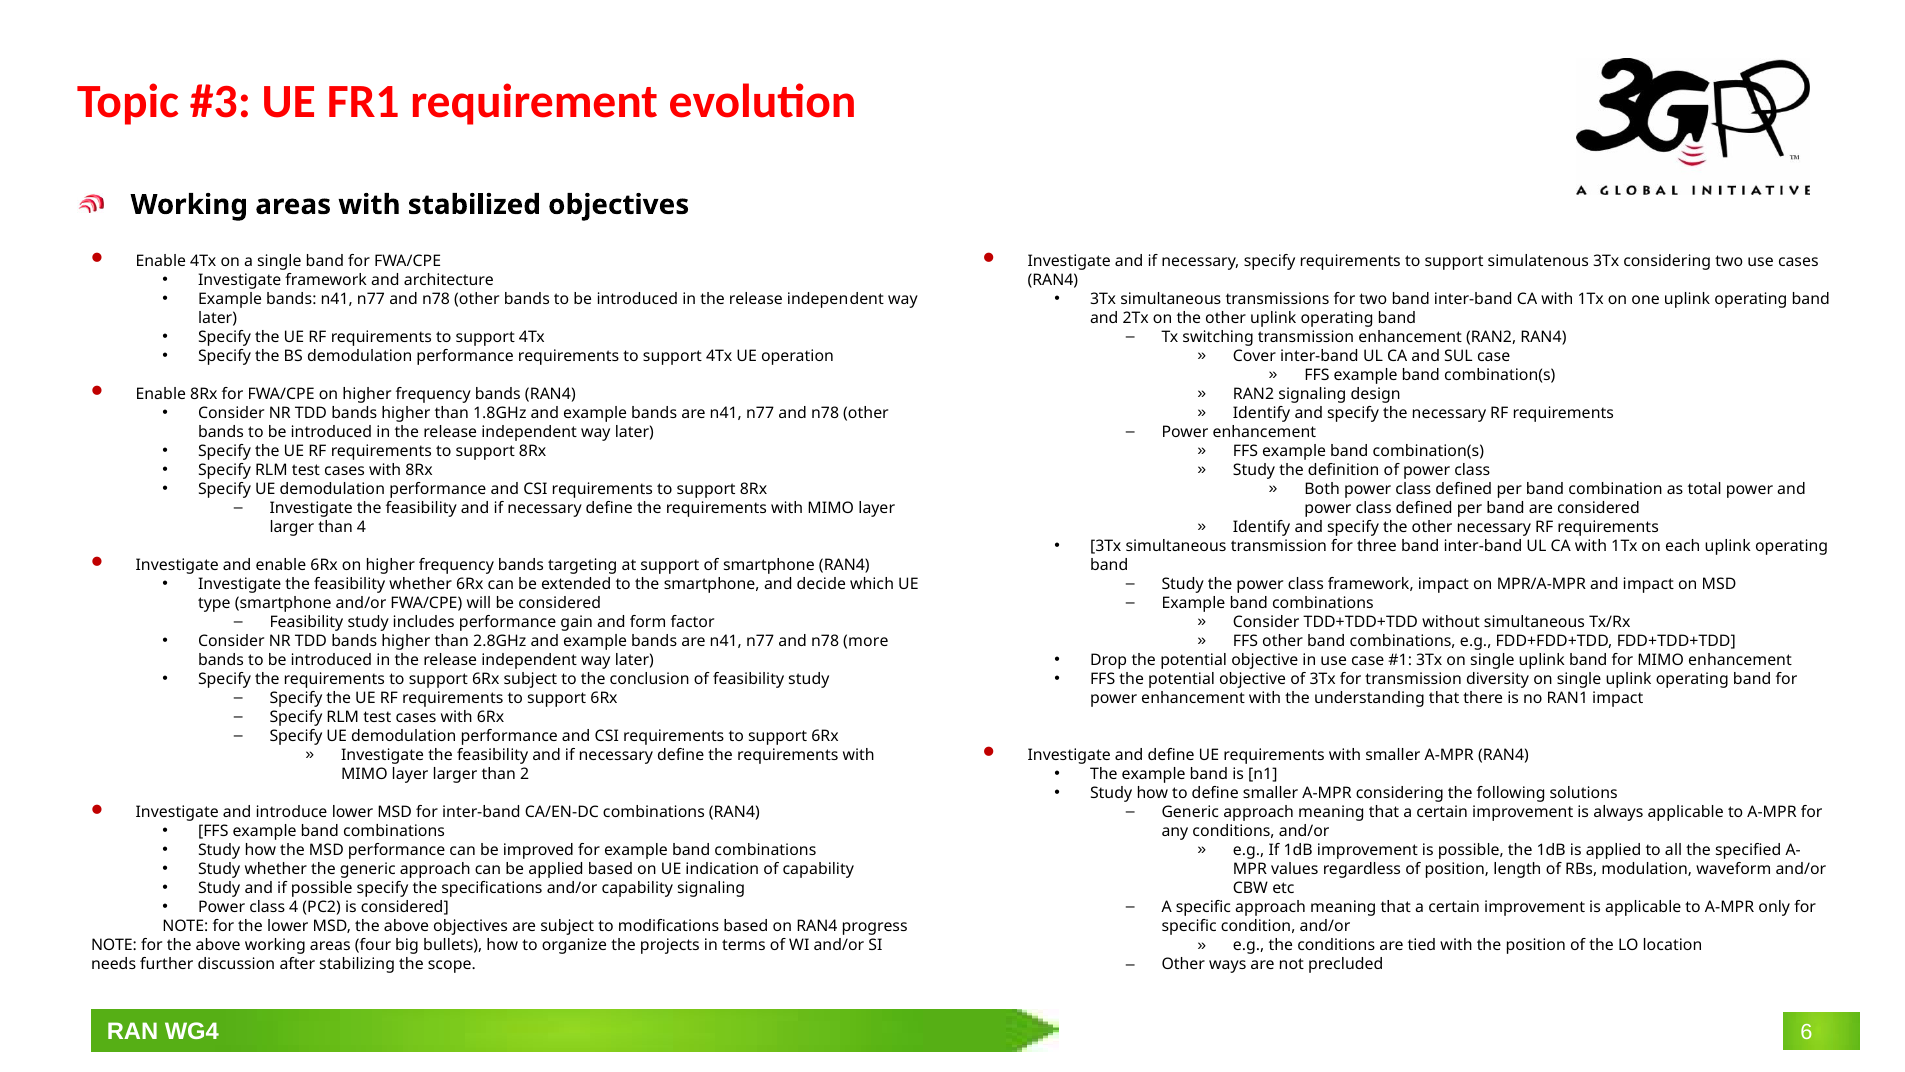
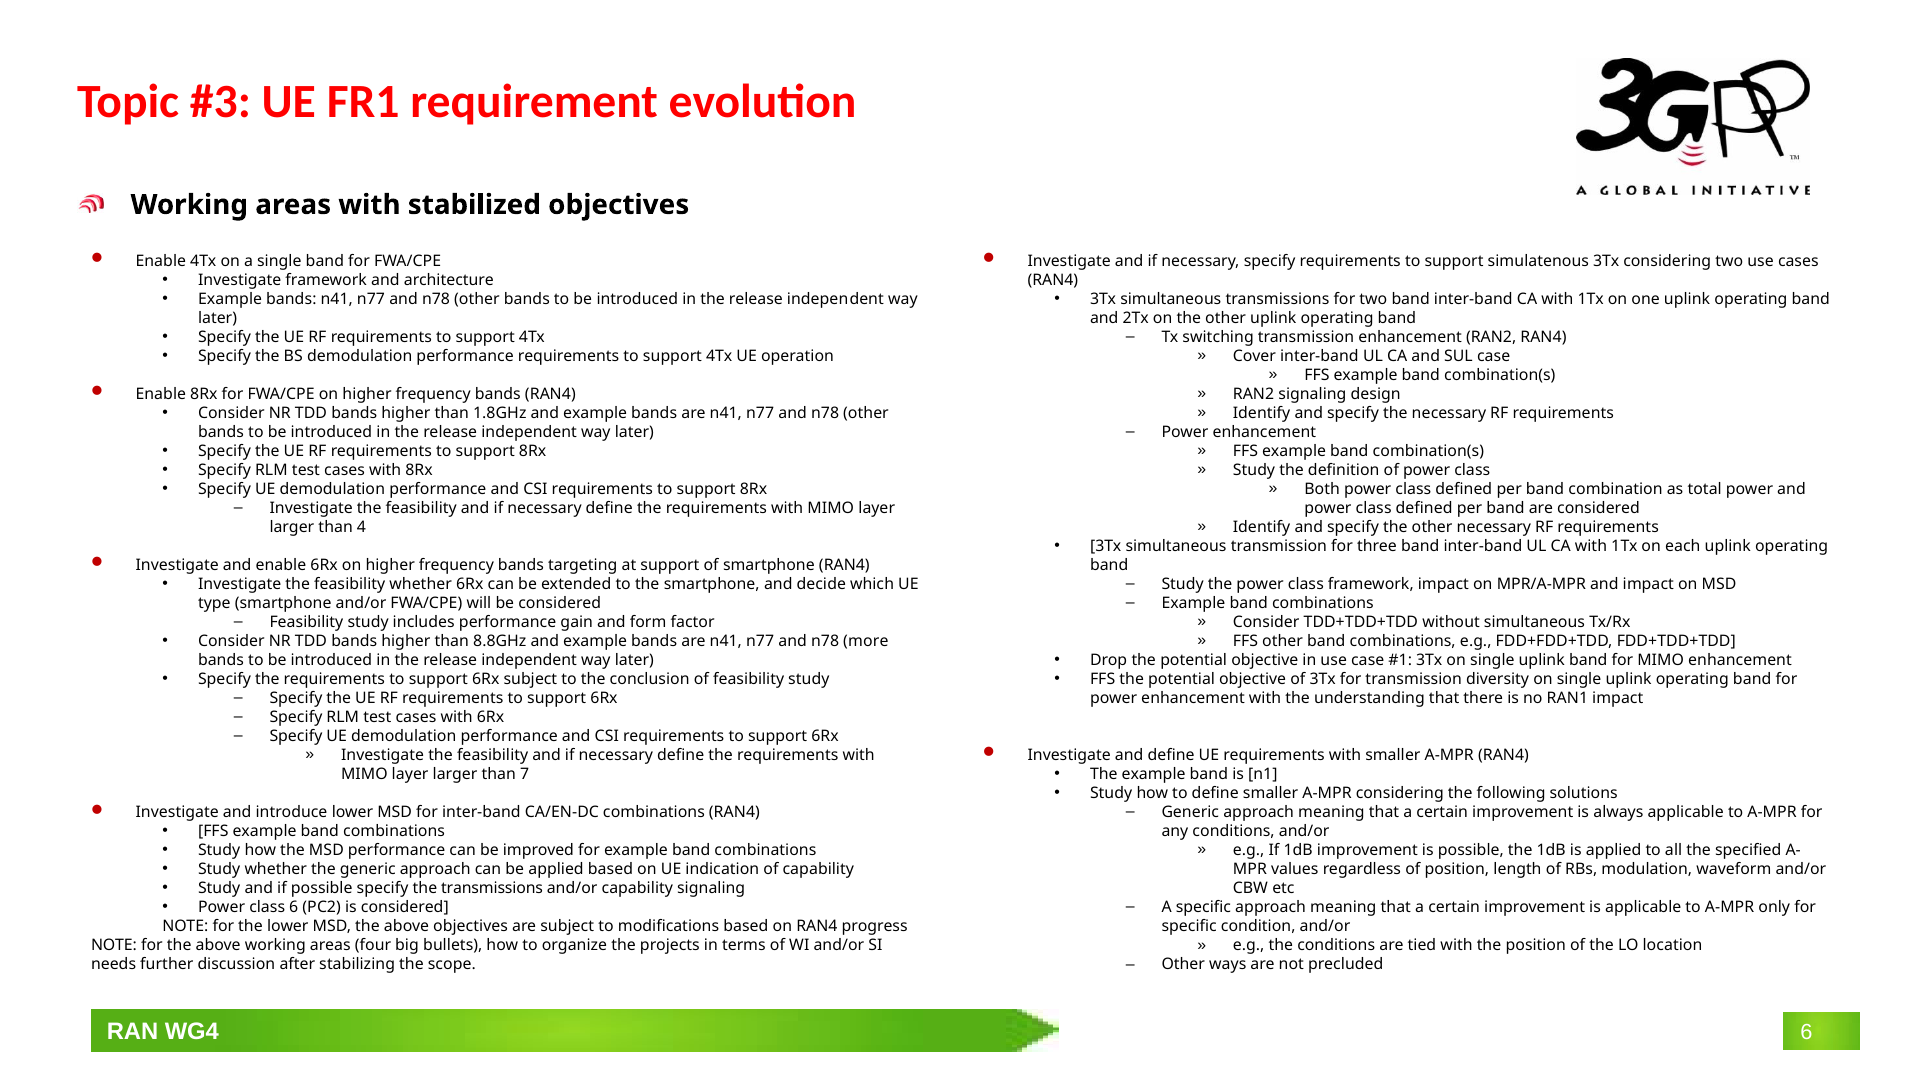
2.8GHz: 2.8GHz -> 8.8GHz
2: 2 -> 7
the specifications: specifications -> transmissions
class 4: 4 -> 6
